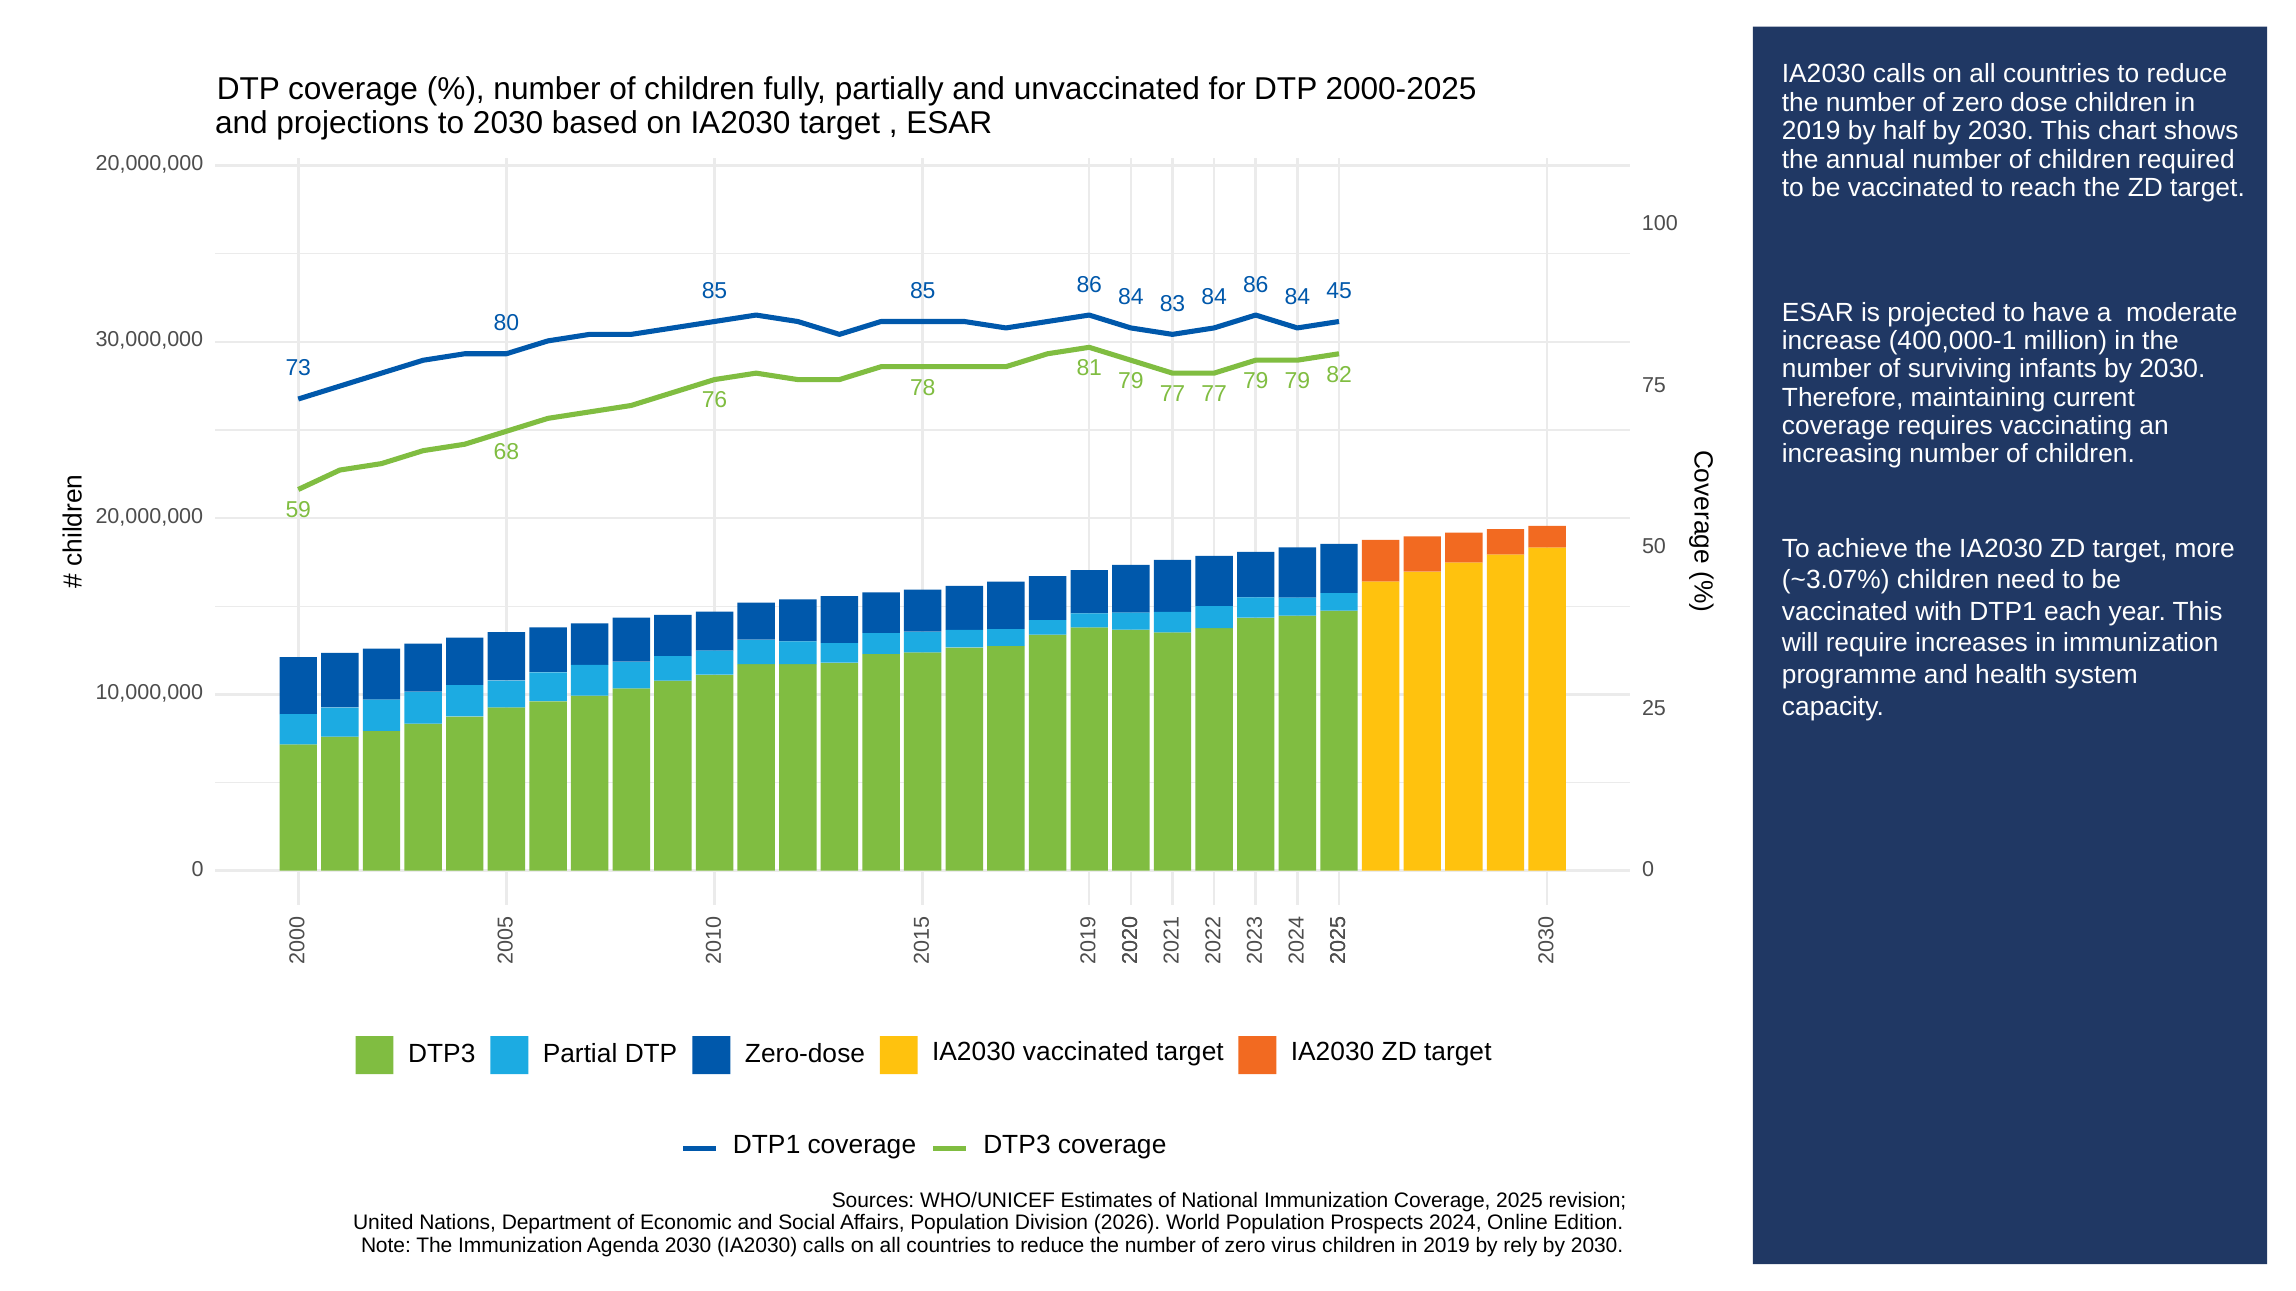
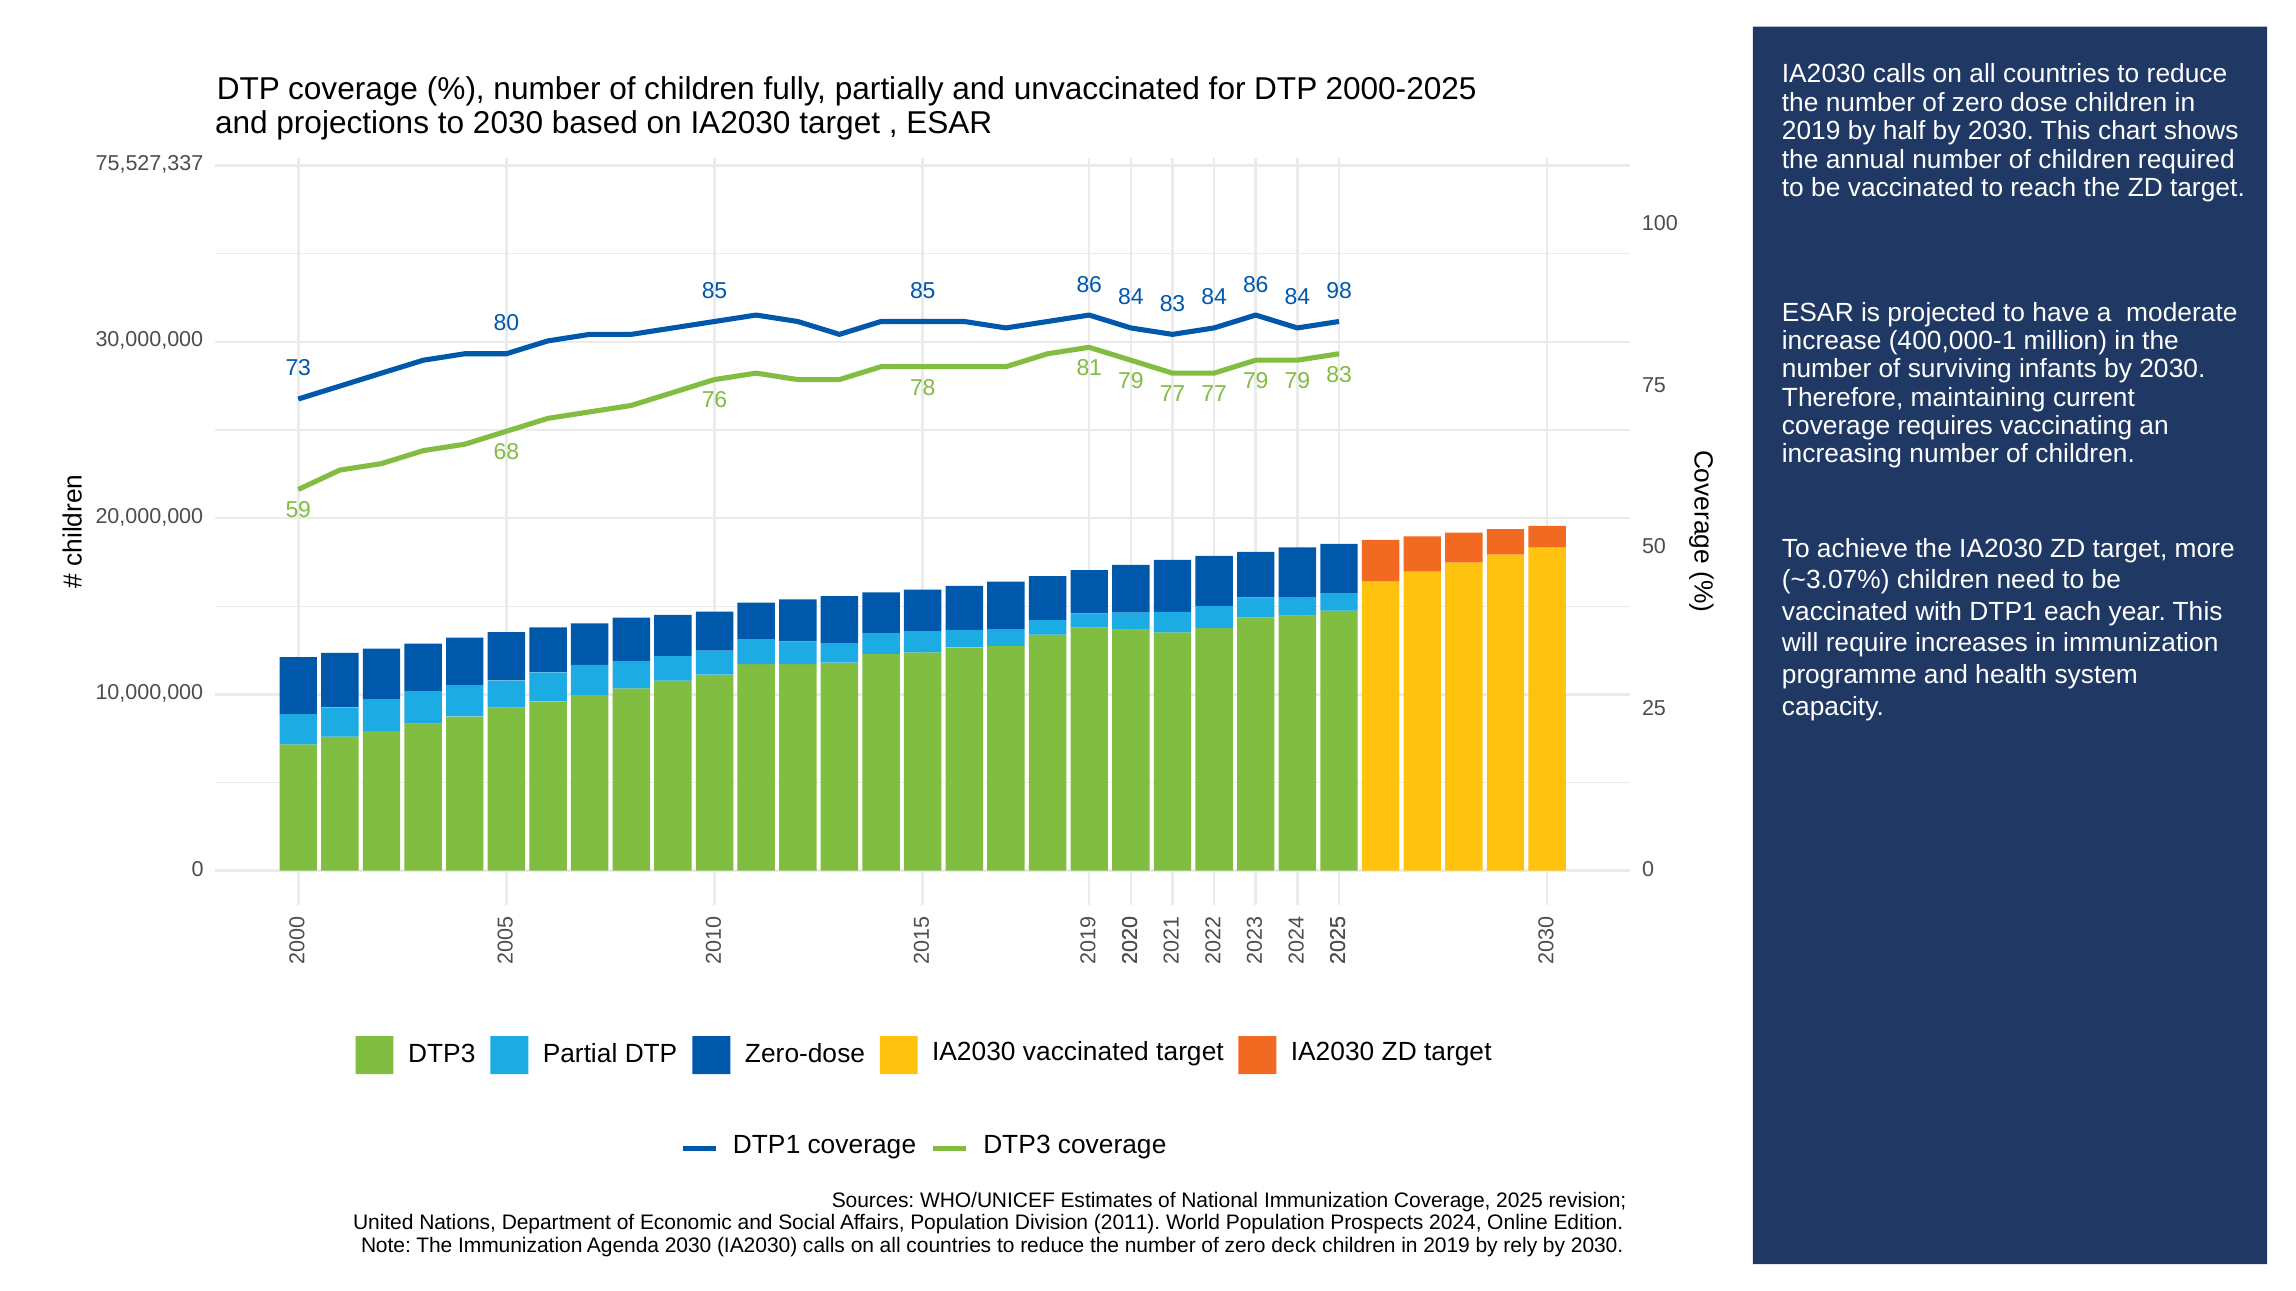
20,000,000 at (149, 163): 20,000,000 -> 75,527,337
45: 45 -> 98
79 82: 82 -> 83
2026: 2026 -> 2011
virus: virus -> deck
